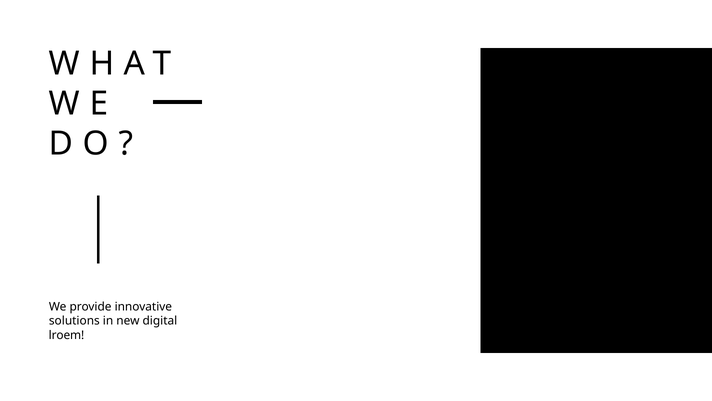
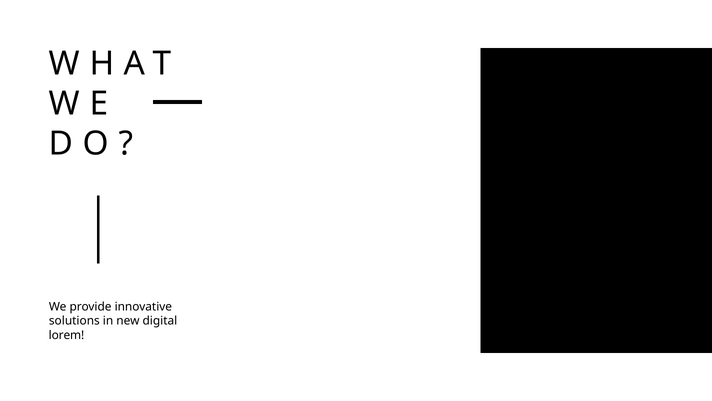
lroem: lroem -> lorem
